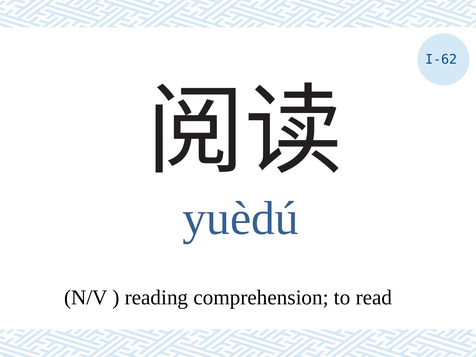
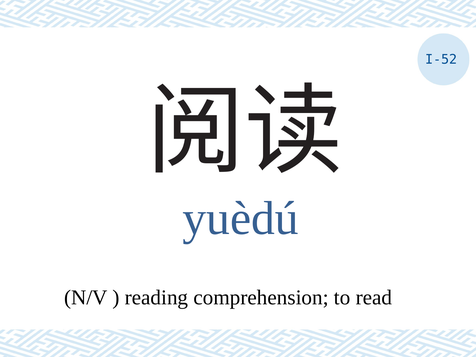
I-62: I-62 -> I-52
